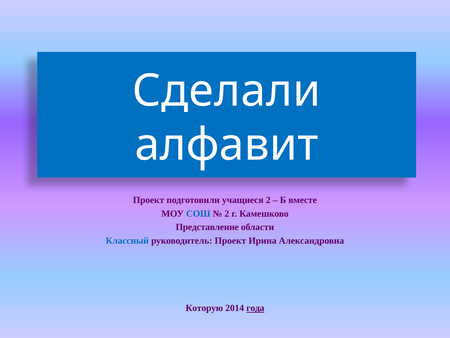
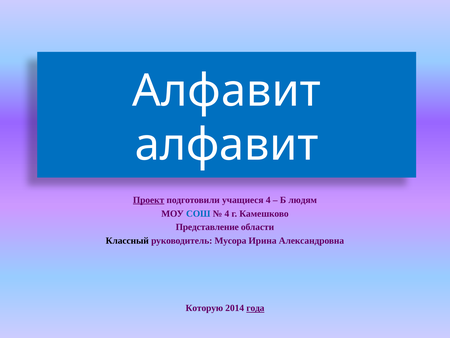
Сделали at (226, 91): Сделали -> Алфавит
Проект at (149, 200) underline: none -> present
учащиеся 2: 2 -> 4
вместе: вместе -> людям
2 at (227, 213): 2 -> 4
Классный colour: blue -> black
руководитель Проект: Проект -> Мусора
